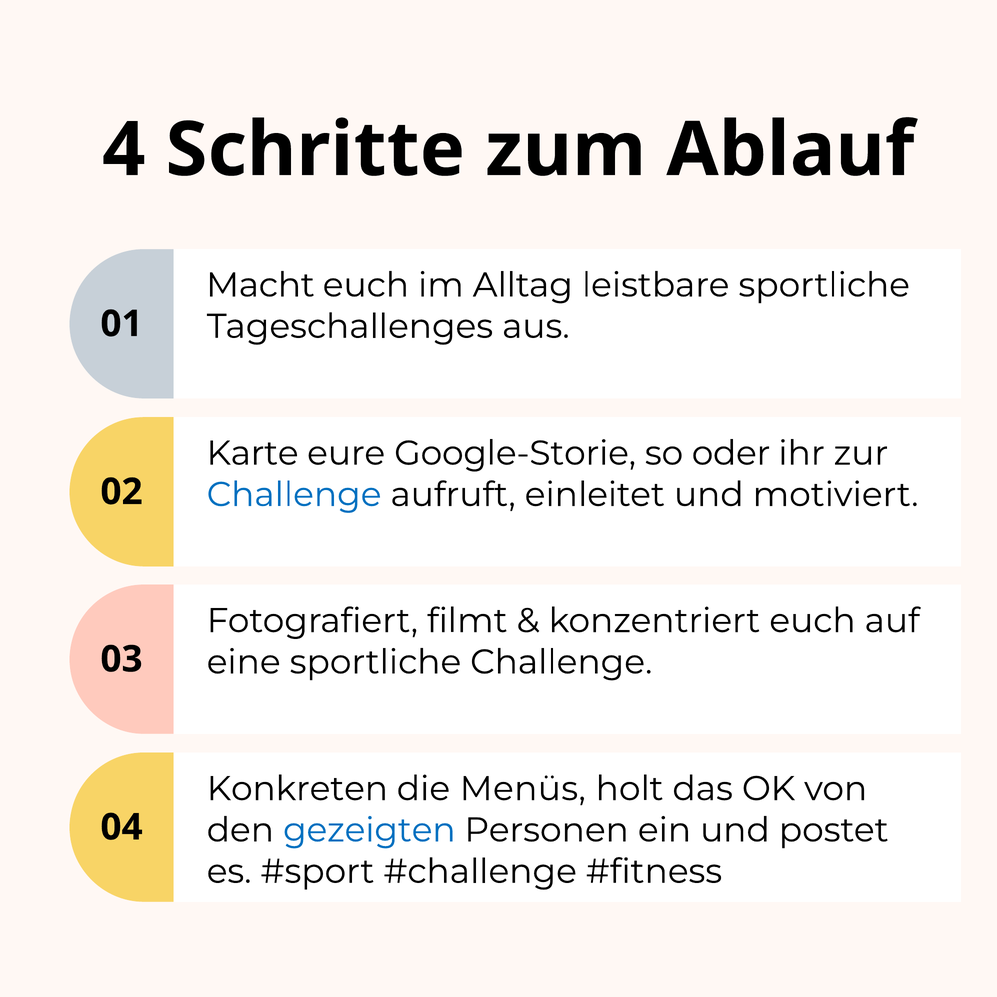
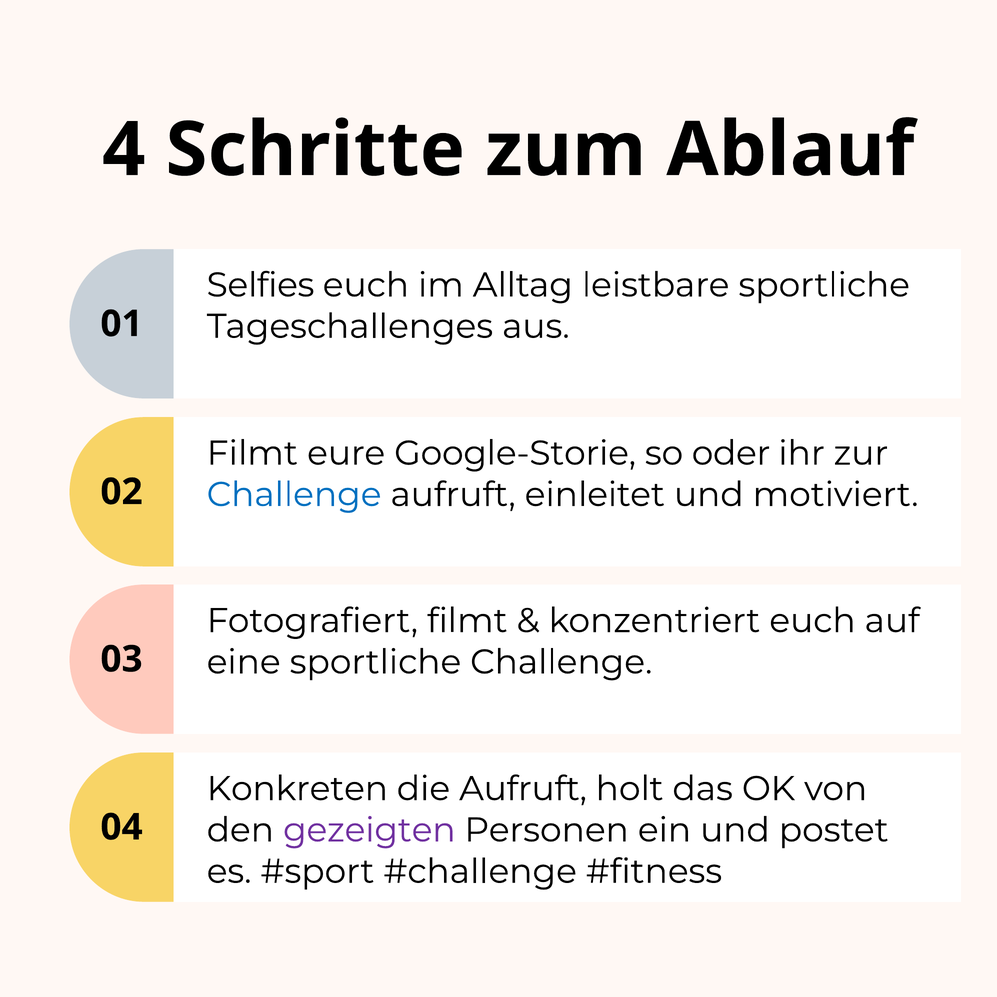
Macht: Macht -> Selfies
Karte at (253, 453): Karte -> Filmt
die Menüs: Menüs -> Aufruft
gezeigten colour: blue -> purple
